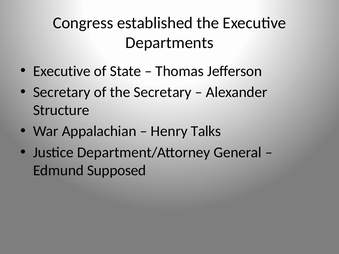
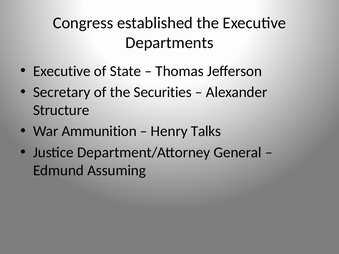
the Secretary: Secretary -> Securities
Appalachian: Appalachian -> Ammunition
Supposed: Supposed -> Assuming
